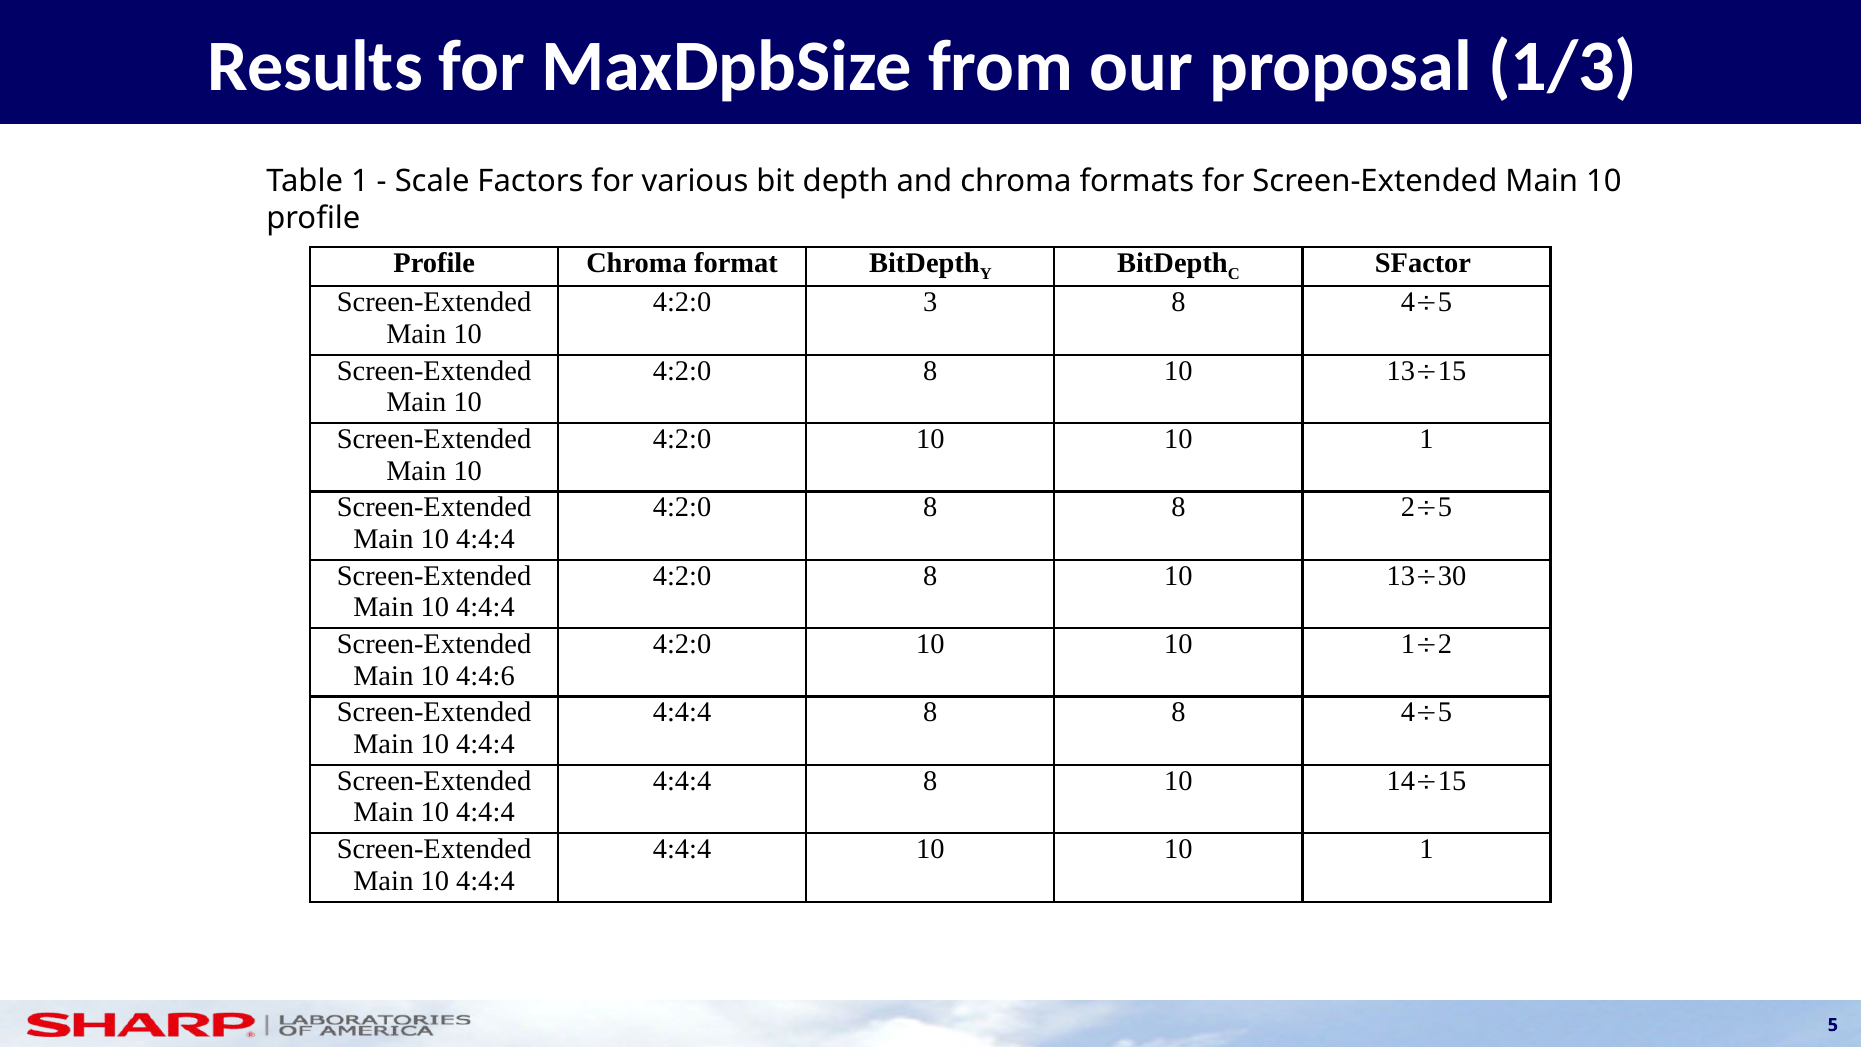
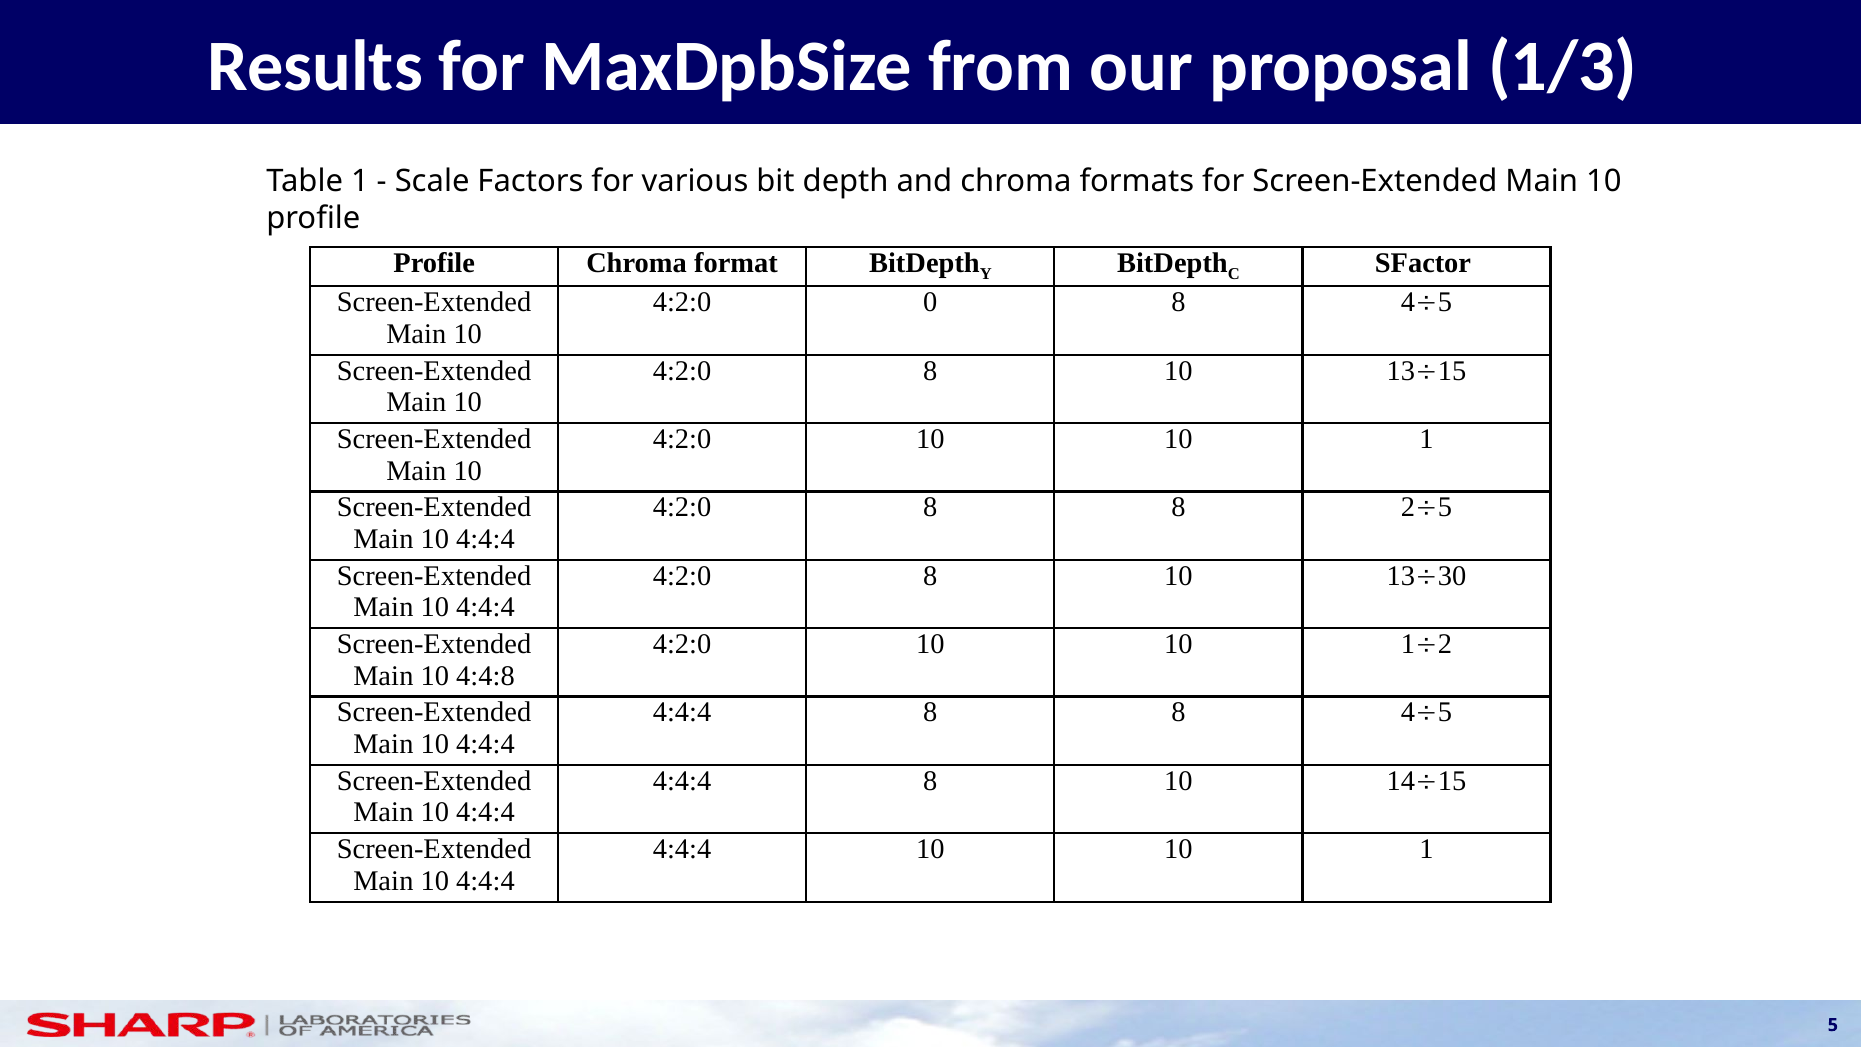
3: 3 -> 0
4:4:6: 4:4:6 -> 4:4:8
